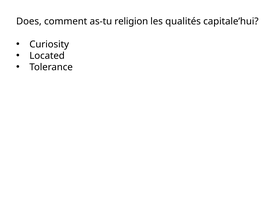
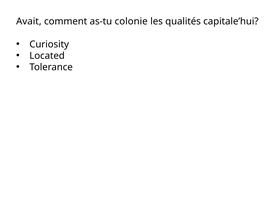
Does: Does -> Avait
religion: religion -> colonie
